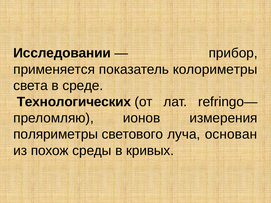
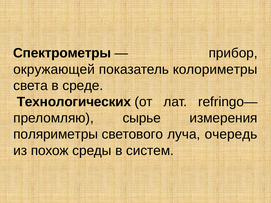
Исследовании: Исследовании -> Спектрометры
применяется: применяется -> окружающей
ионов: ионов -> сырье
основан: основан -> очередь
кривых: кривых -> систем
